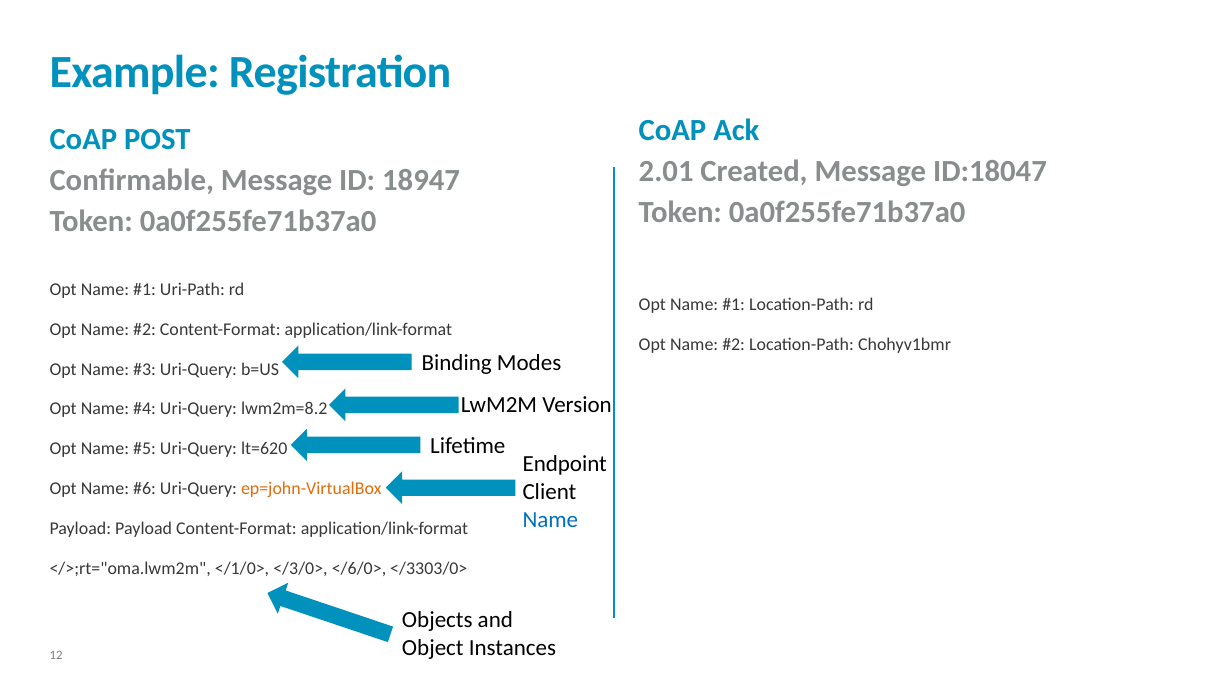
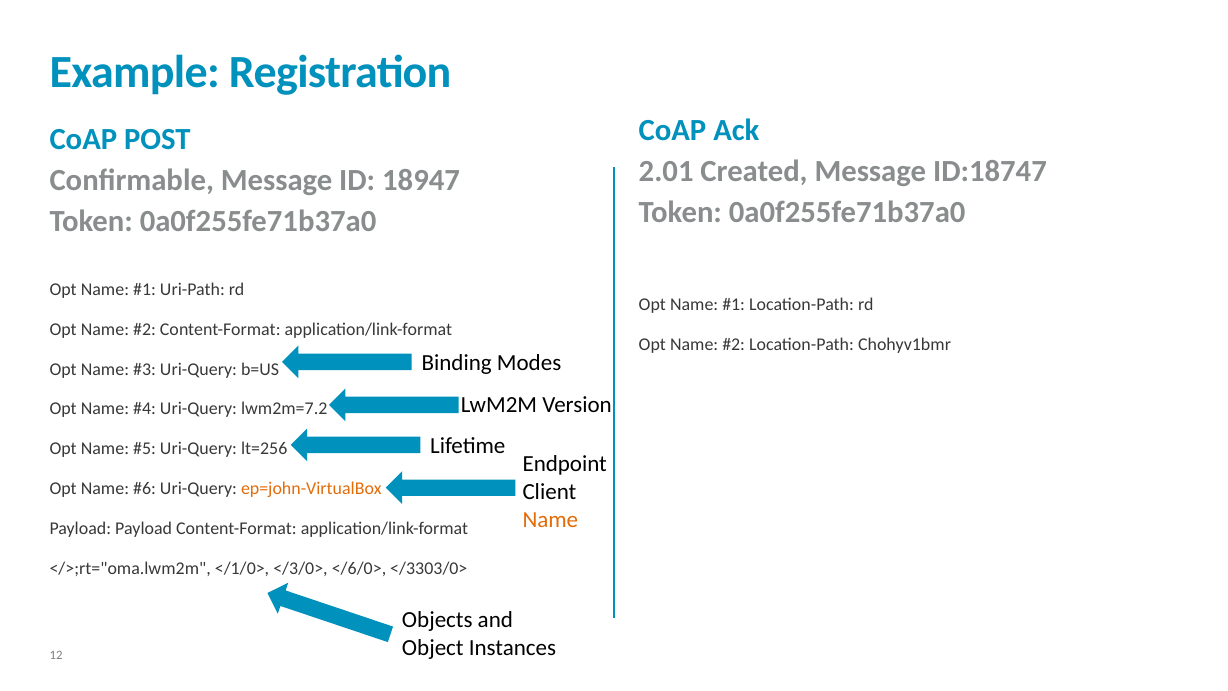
ID:18047: ID:18047 -> ID:18747
lwm2m=8.2: lwm2m=8.2 -> lwm2m=7.2
lt=620: lt=620 -> lt=256
Name at (550, 519) colour: blue -> orange
